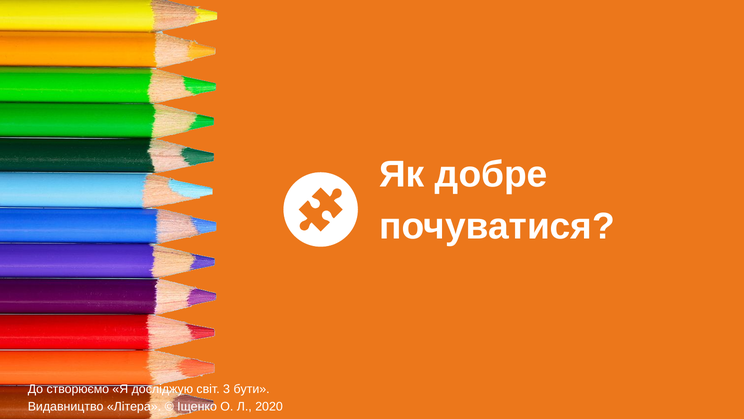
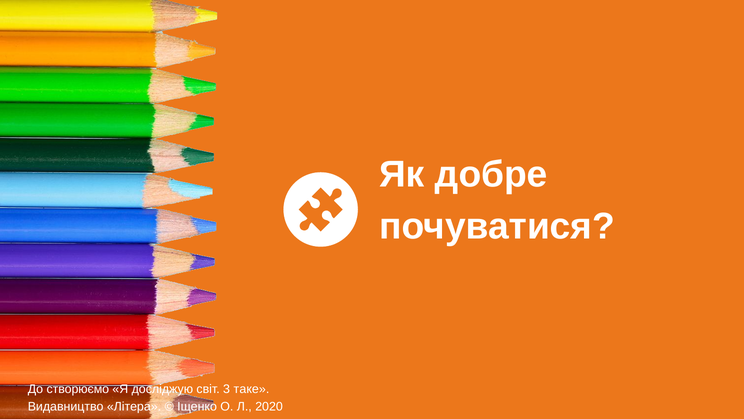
бути: бути -> таке
